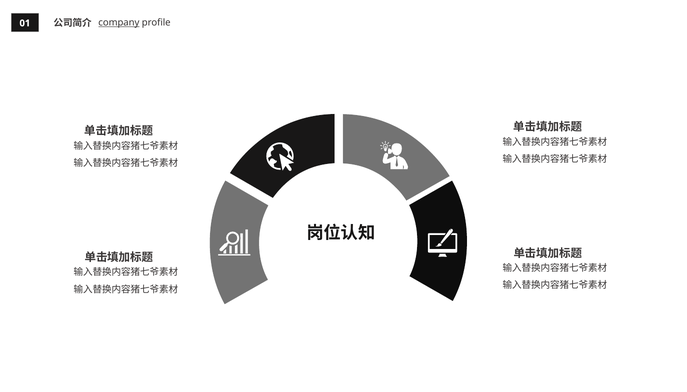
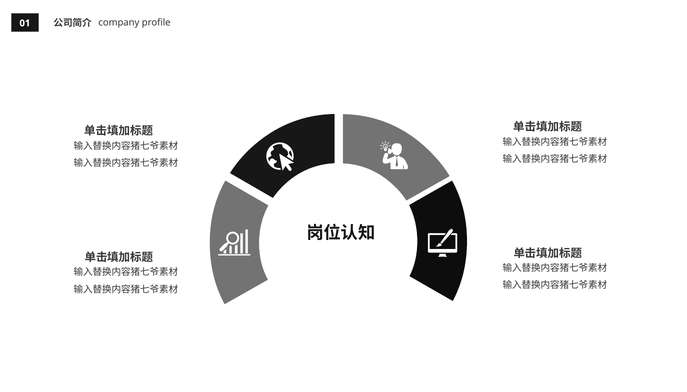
company underline: present -> none
